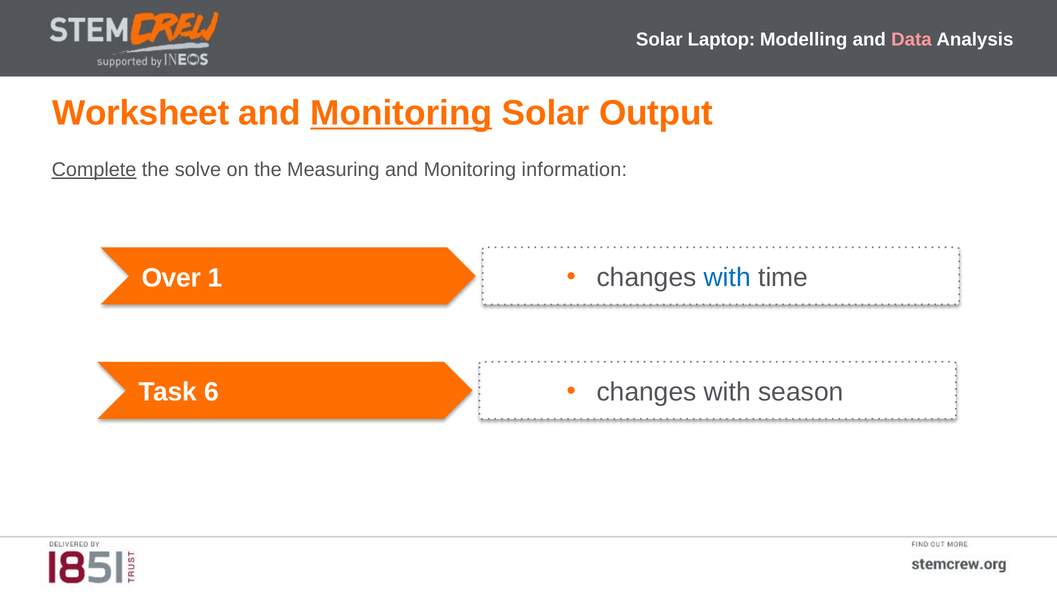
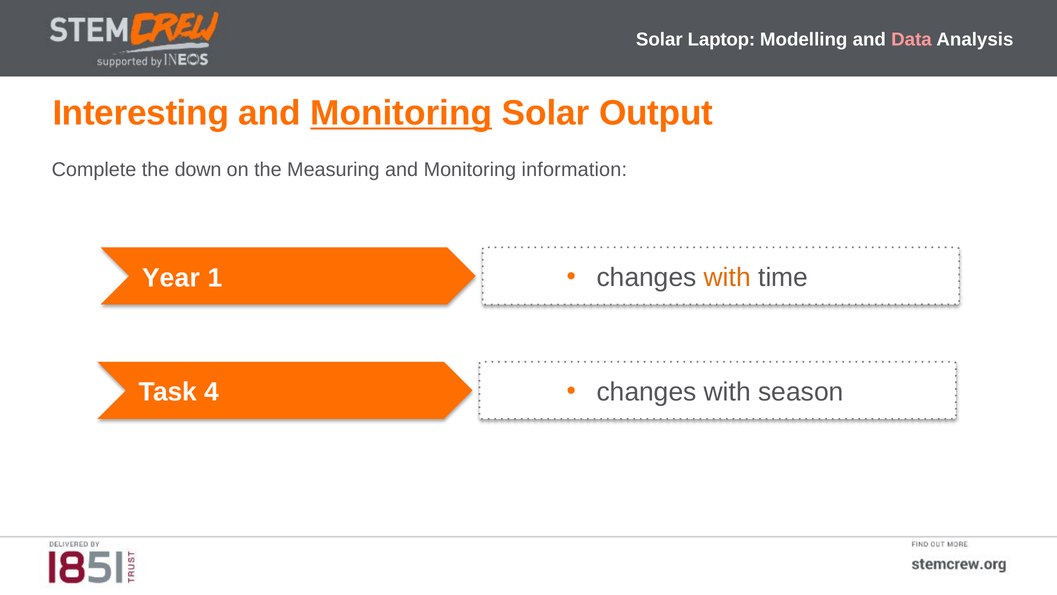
Worksheet: Worksheet -> Interesting
Complete underline: present -> none
solve: solve -> down
with at (727, 277) colour: blue -> orange
Over: Over -> Year
6: 6 -> 4
